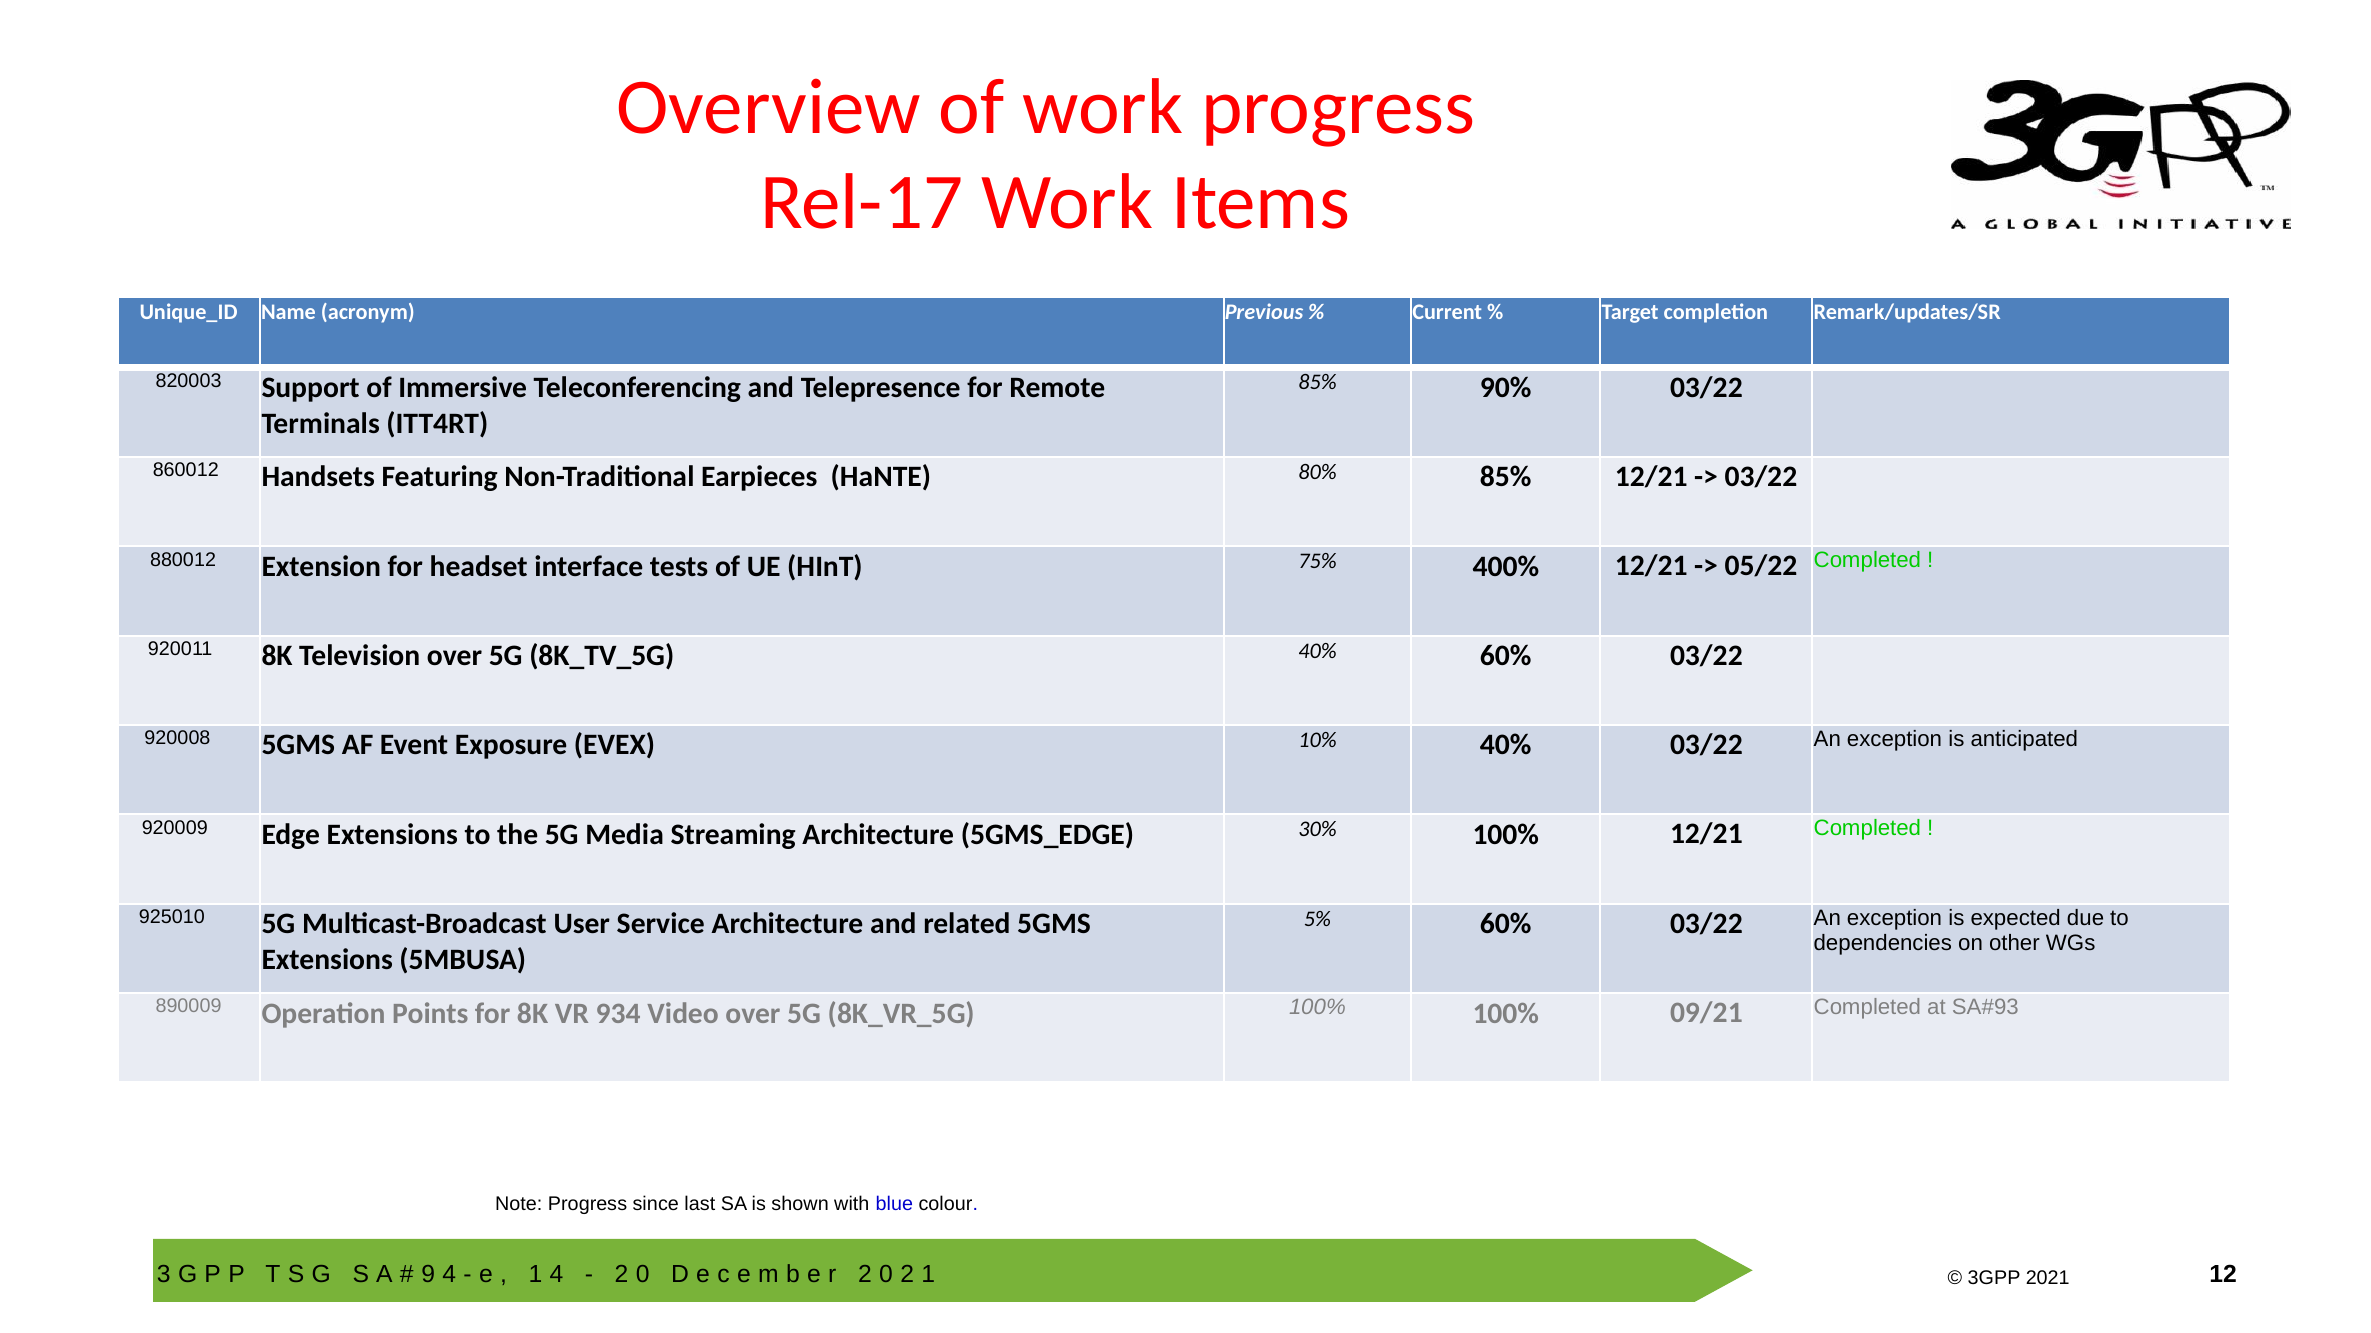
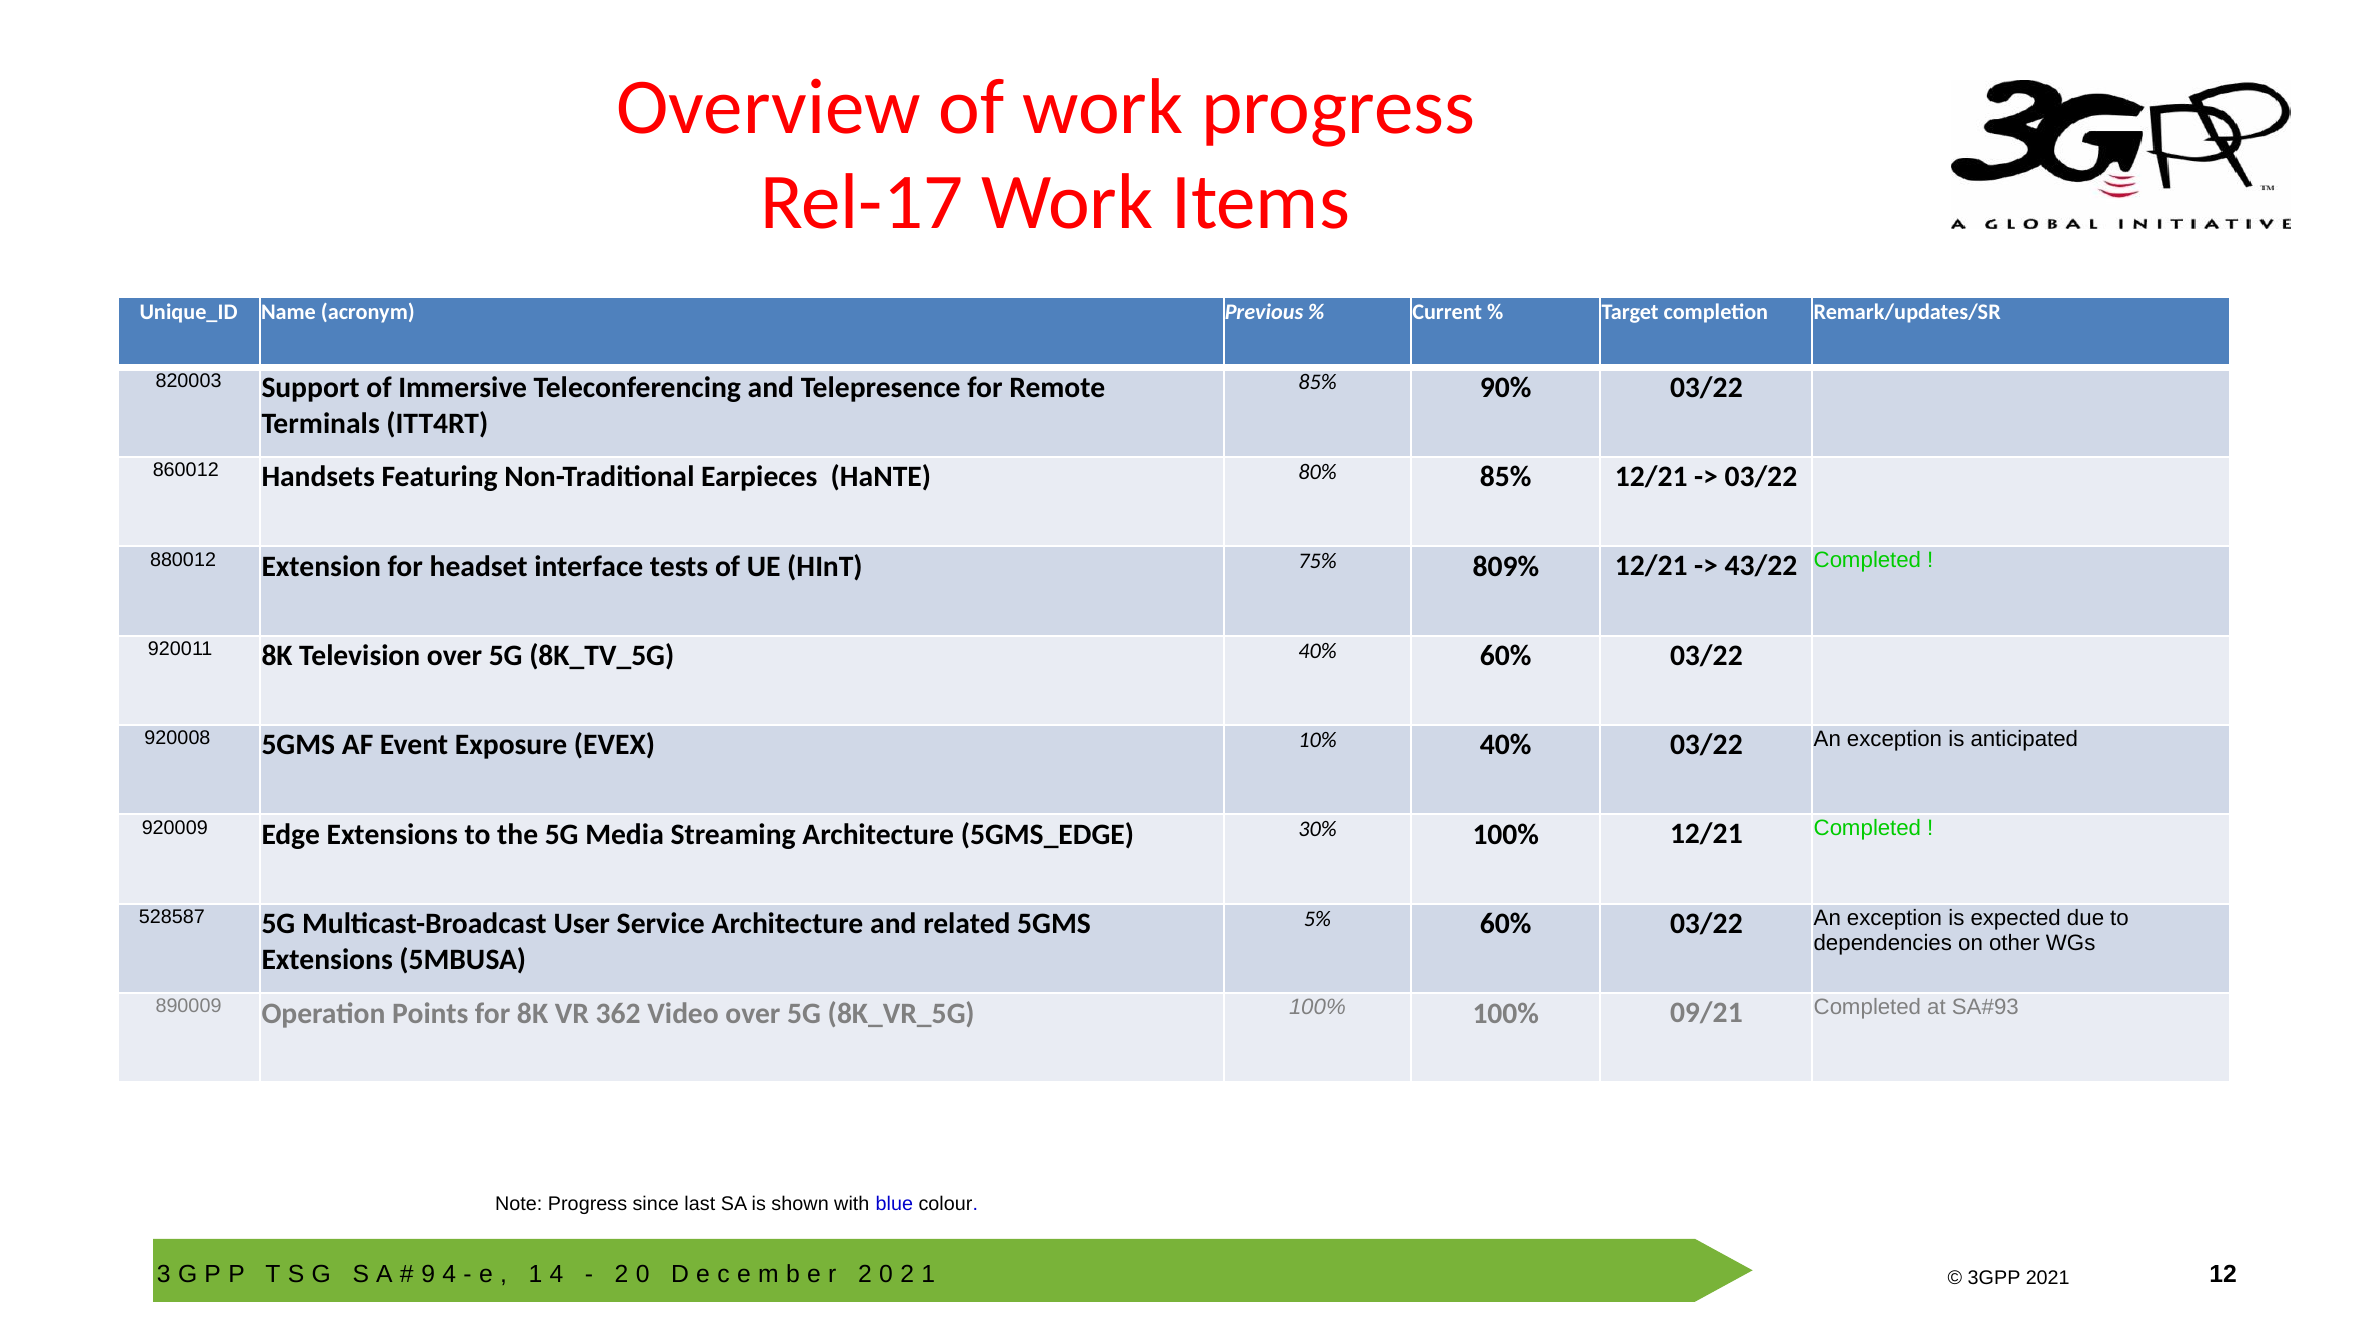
400%: 400% -> 809%
05/22: 05/22 -> 43/22
925010: 925010 -> 528587
934: 934 -> 362
